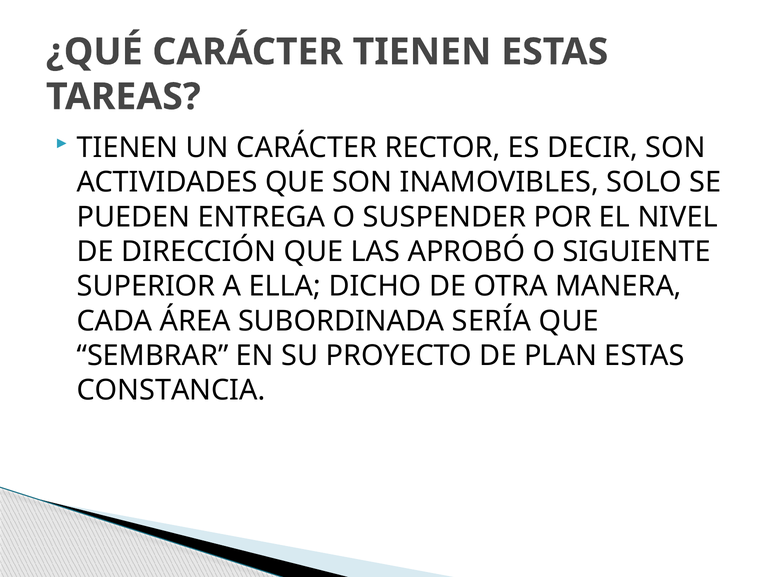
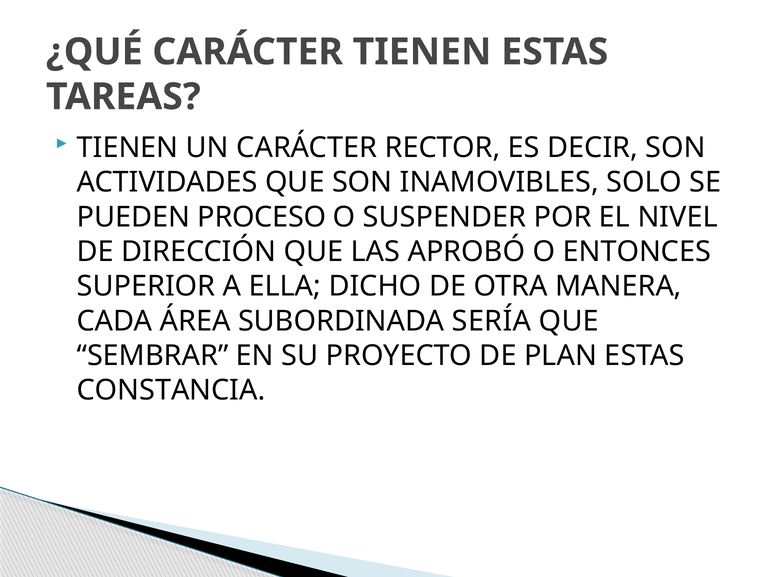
ENTREGA: ENTREGA -> PROCESO
SIGUIENTE: SIGUIENTE -> ENTONCES
